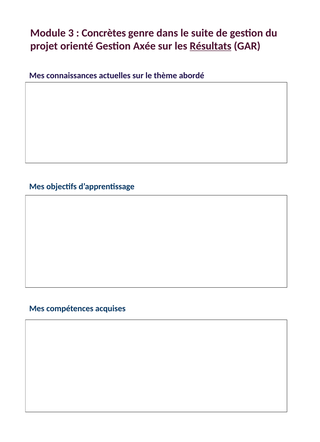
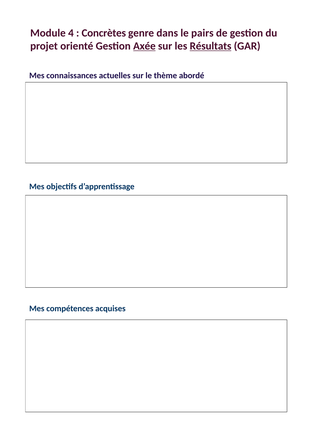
3: 3 -> 4
suite: suite -> pairs
Axée underline: none -> present
